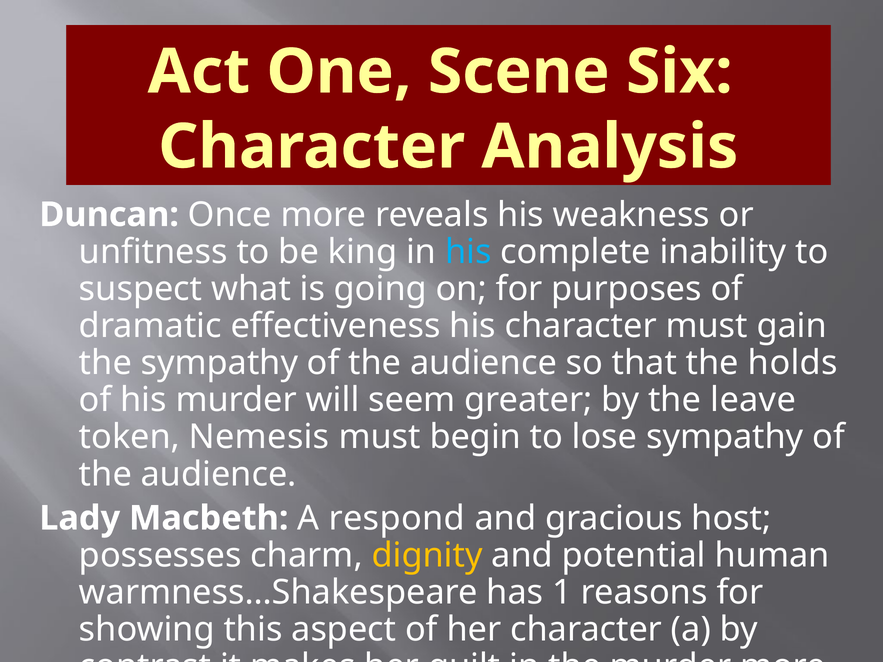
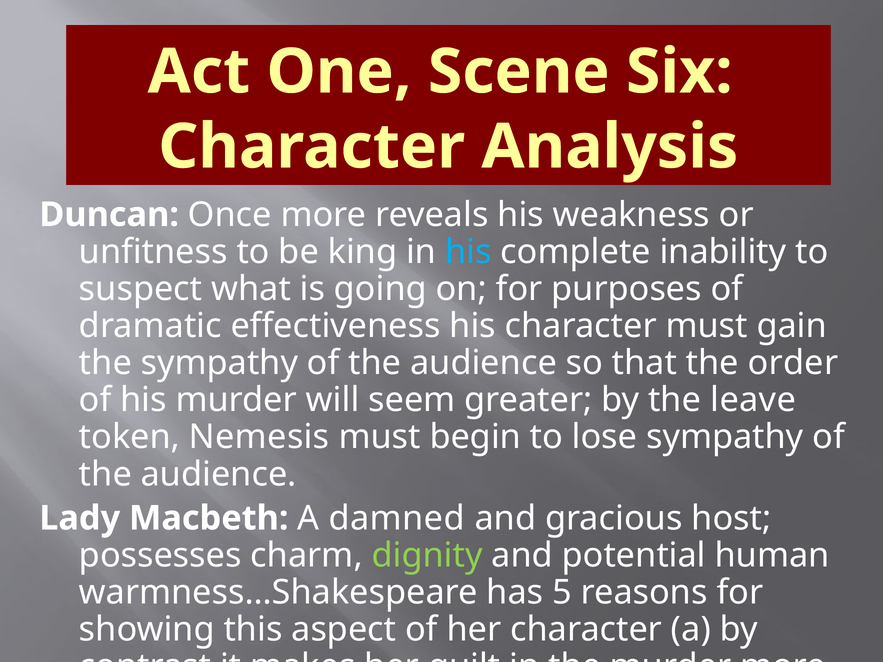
holds: holds -> order
respond: respond -> damned
dignity colour: yellow -> light green
1: 1 -> 5
